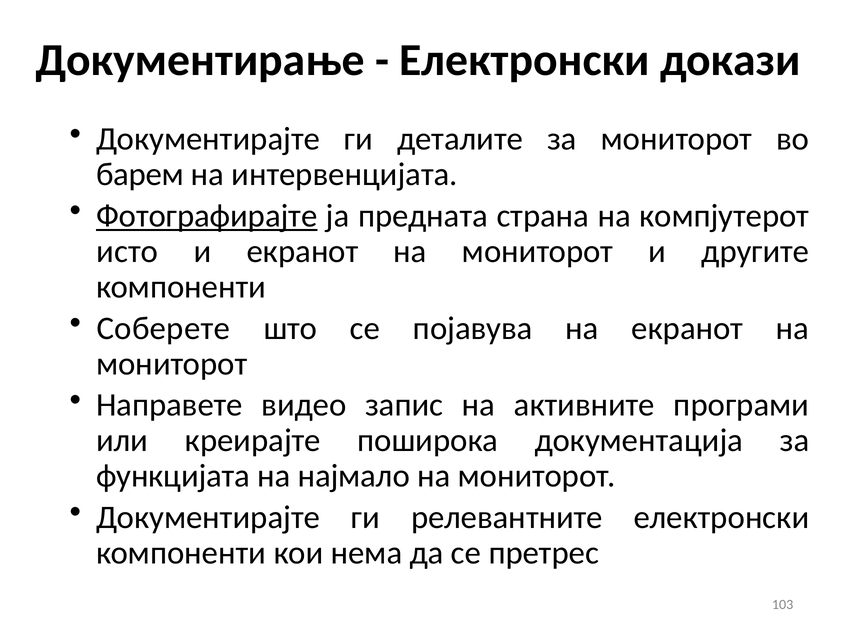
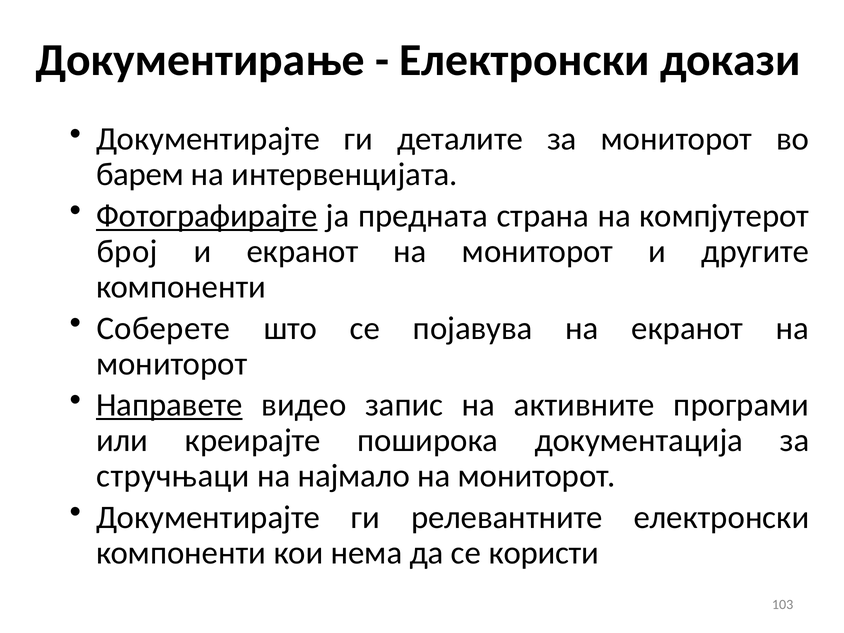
исто: исто -> број
Направете underline: none -> present
функцијата: функцијата -> стручњаци
претрес: претрес -> користи
